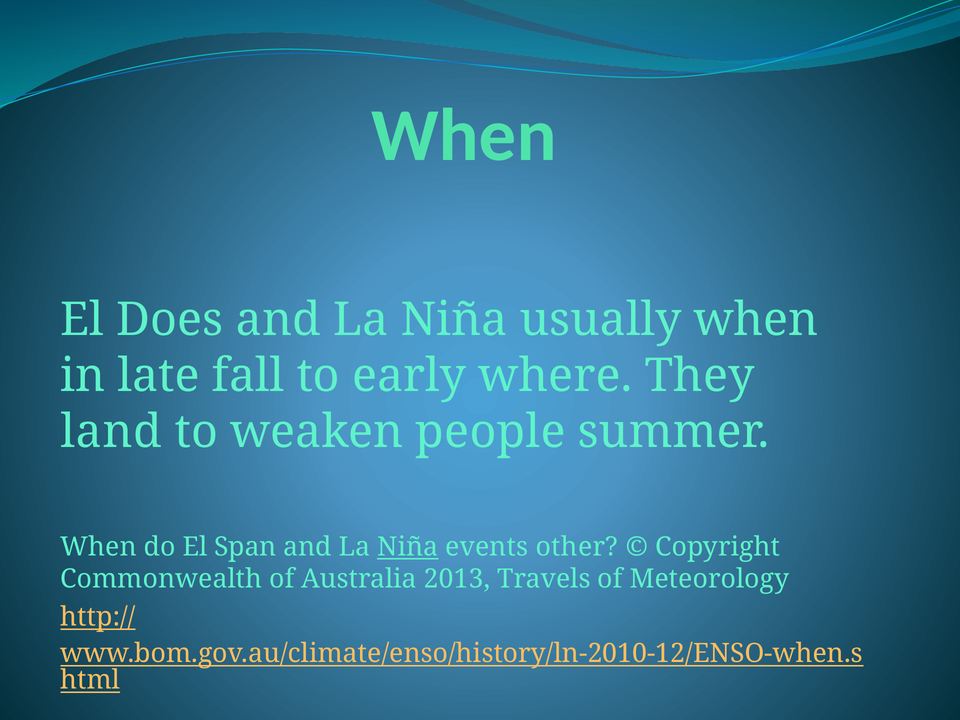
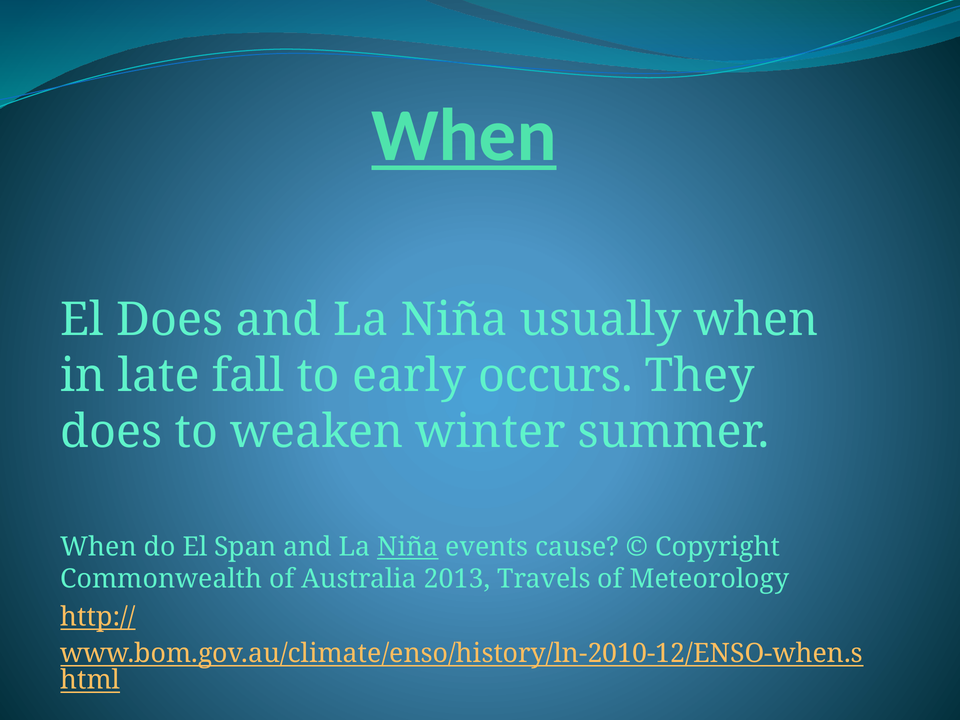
When at (464, 135) underline: none -> present
where: where -> occurs
land at (111, 432): land -> does
people: people -> winter
other: other -> cause
